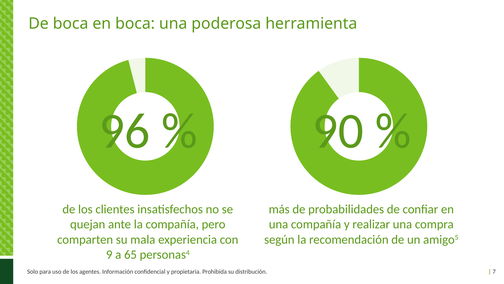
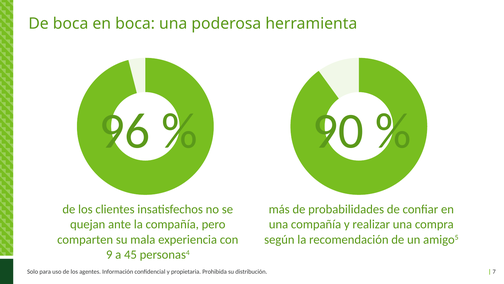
65: 65 -> 45
